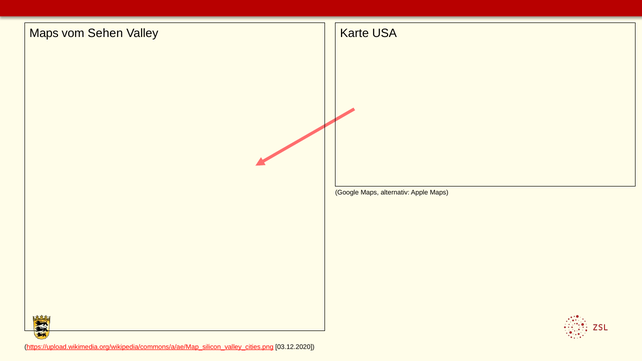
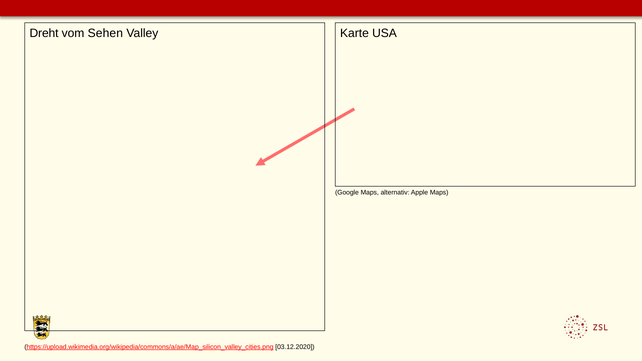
Maps at (44, 33): Maps -> Dreht
